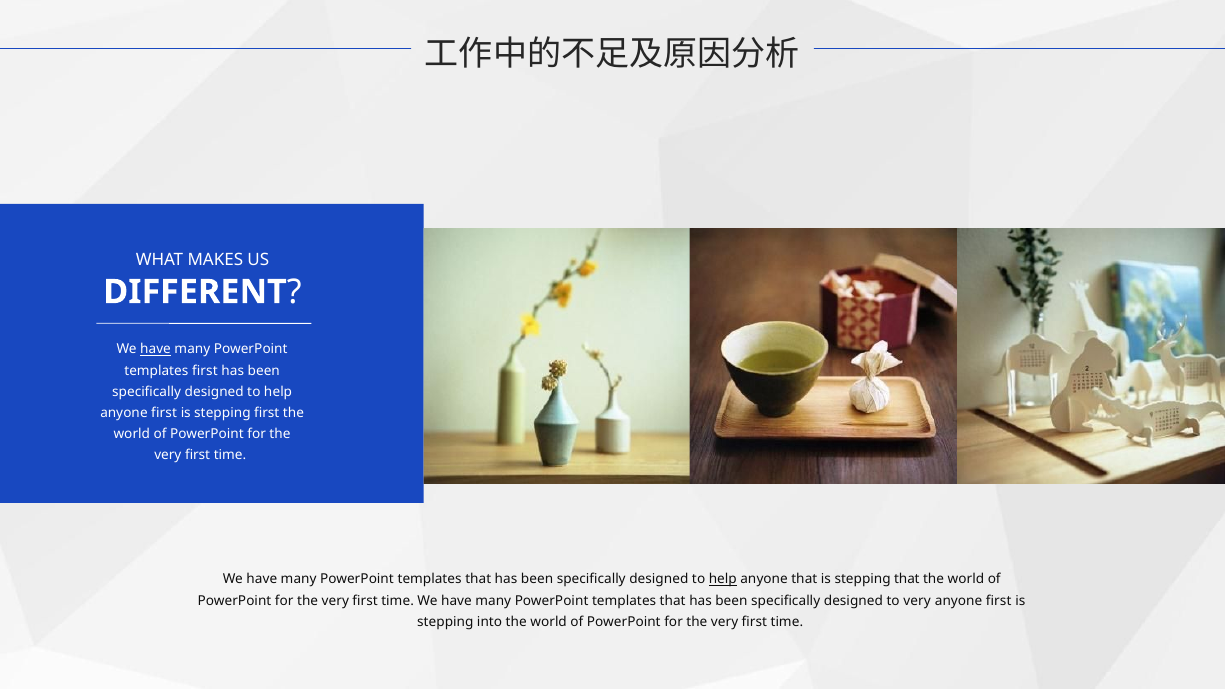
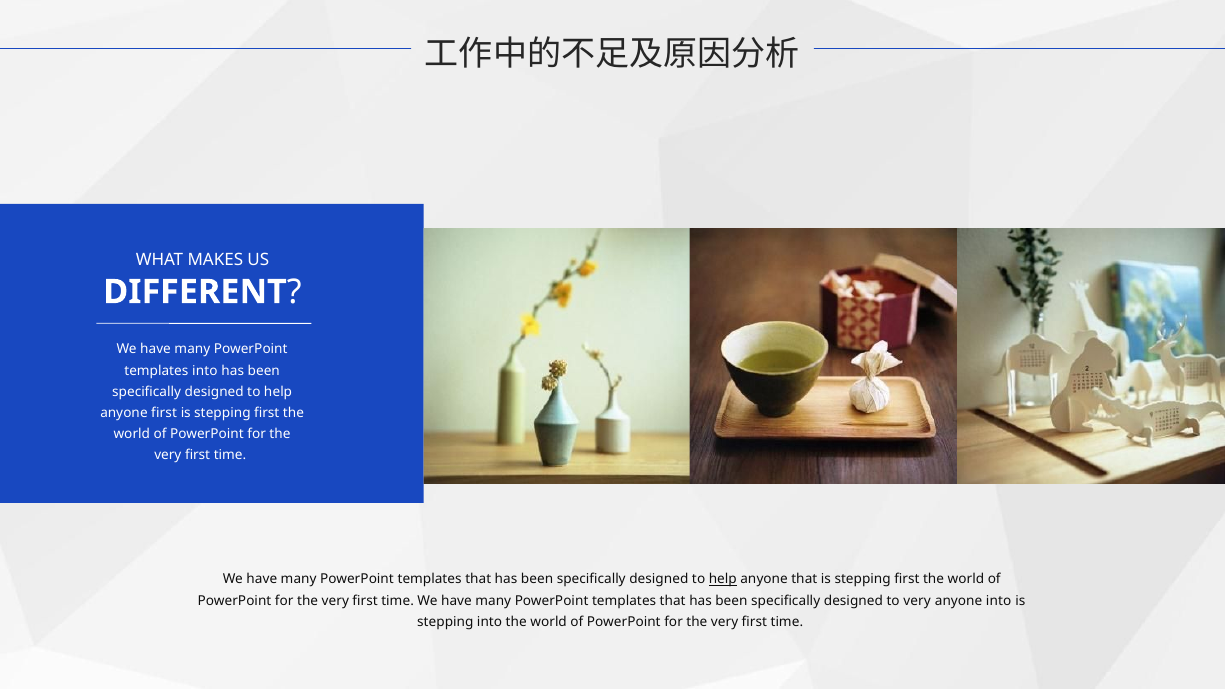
have at (156, 349) underline: present -> none
templates first: first -> into
that is stepping that: that -> first
first at (999, 601): first -> into
